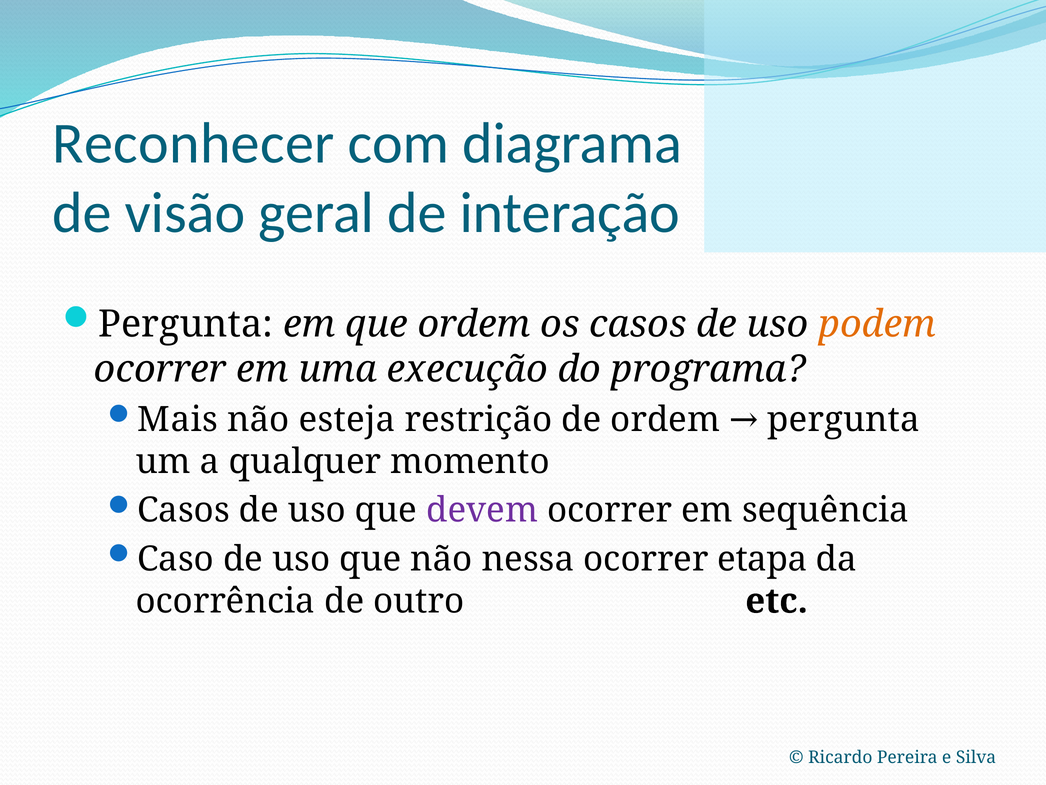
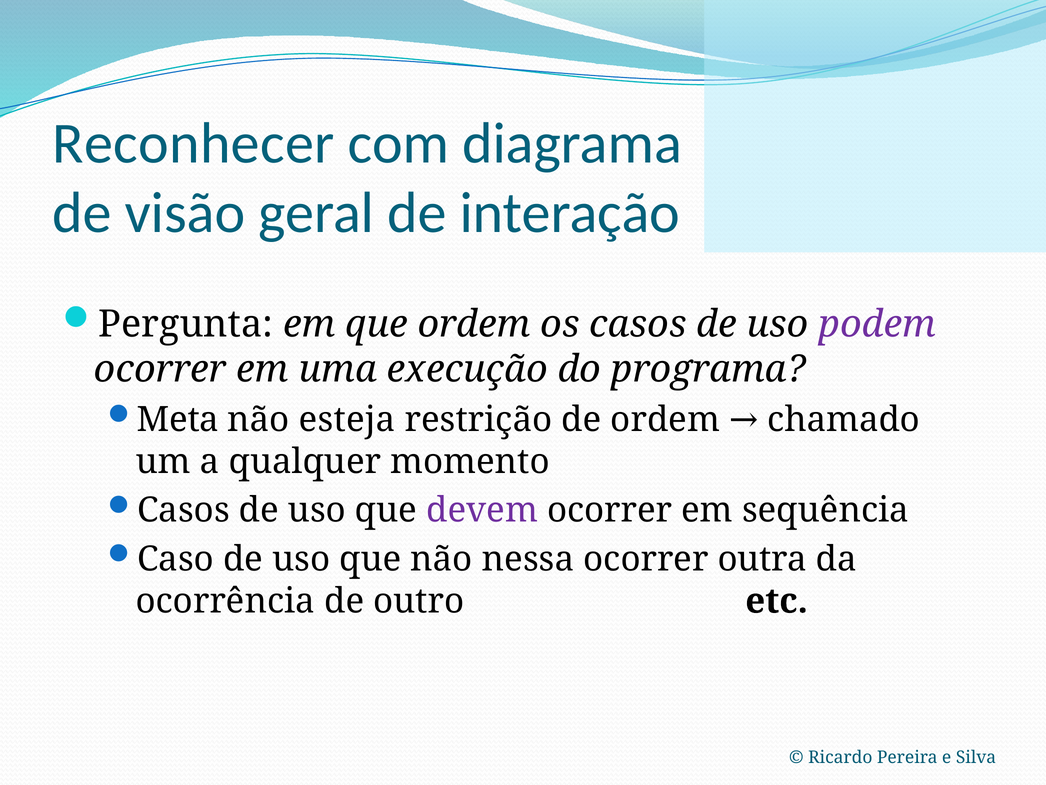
podem colour: orange -> purple
Mais: Mais -> Meta
ordem pergunta: pergunta -> chamado
etapa: etapa -> outra
